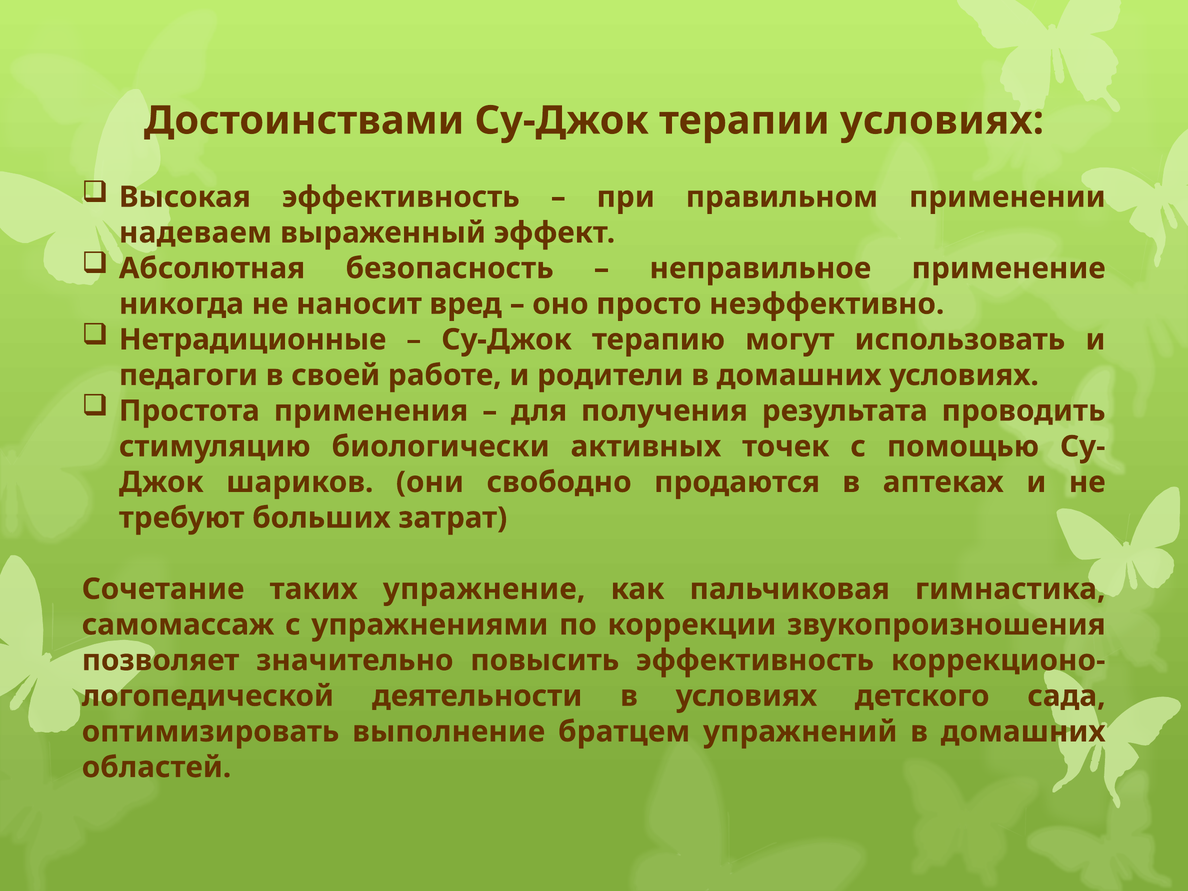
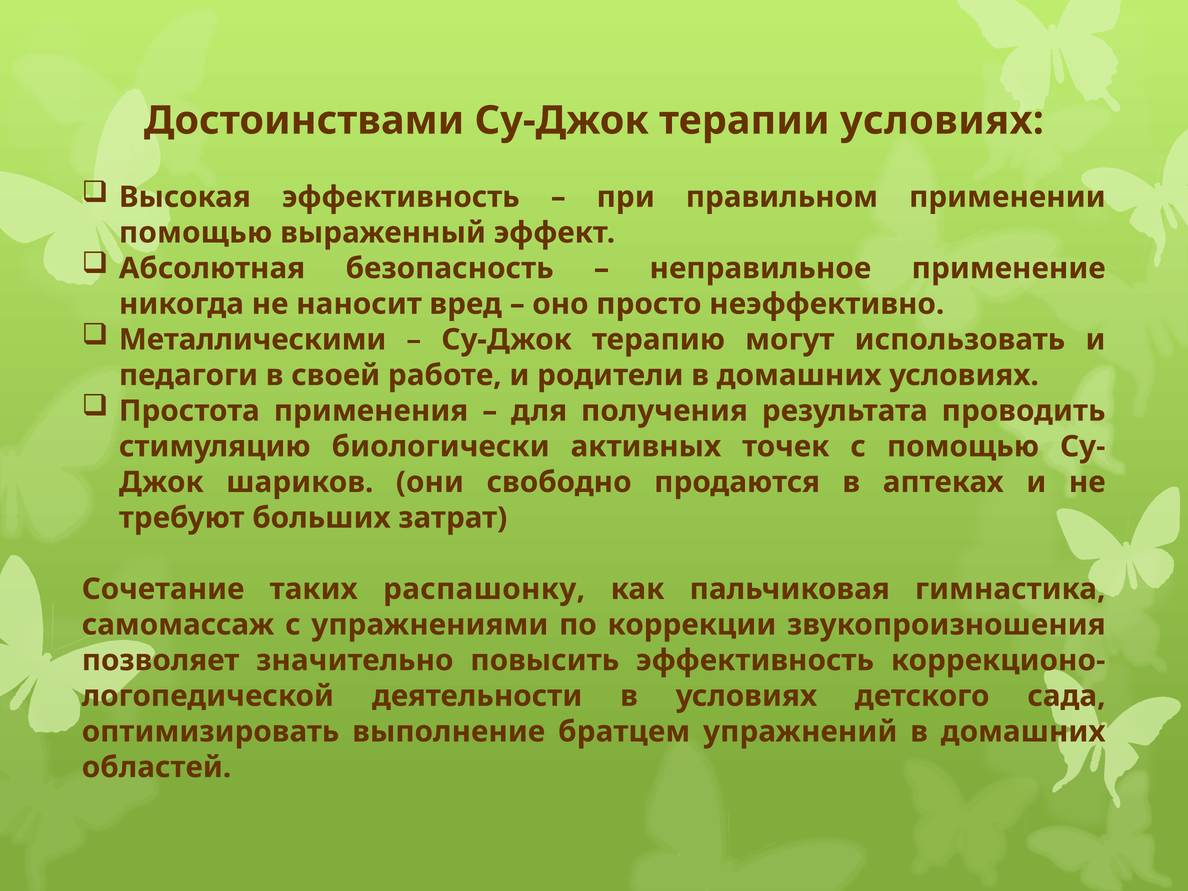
надеваем at (196, 233): надеваем -> помощью
Нетрадиционные: Нетрадиционные -> Металлическими
упражнение: упражнение -> распашонку
